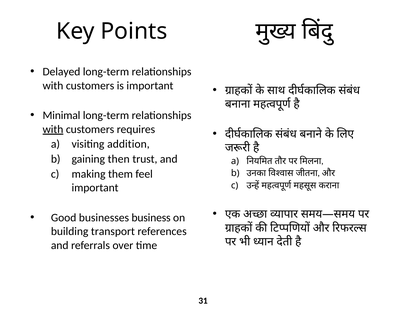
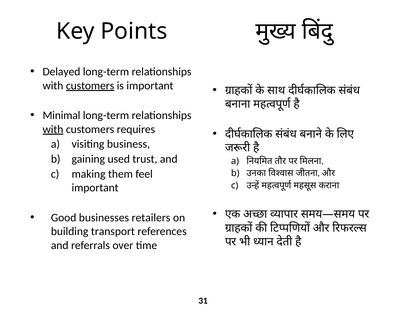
customers at (90, 85) underline: none -> present
addition: addition -> business
then: then -> used
business: business -> retailers
